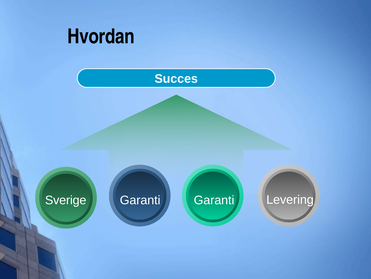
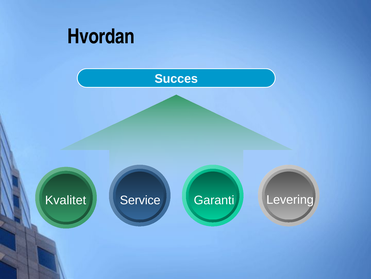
Sverige: Sverige -> Kvalitet
Garanti at (140, 200): Garanti -> Service
